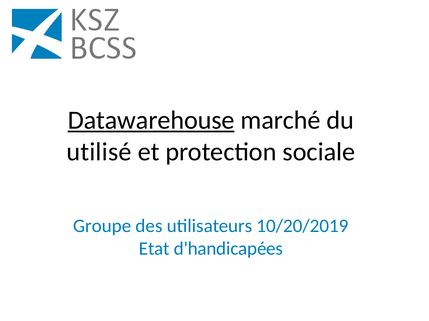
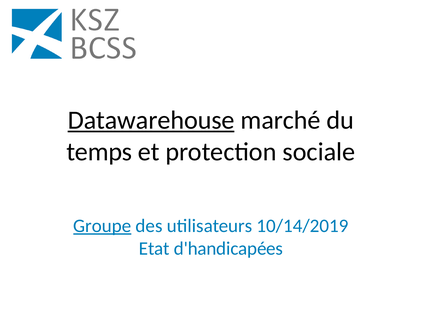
utilisé: utilisé -> temps
Groupe underline: none -> present
10/20/2019: 10/20/2019 -> 10/14/2019
